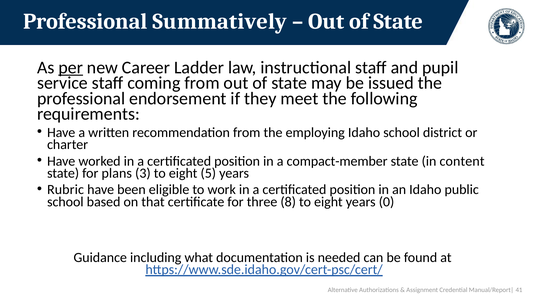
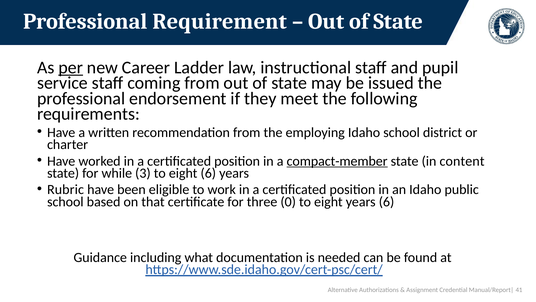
Summatively: Summatively -> Requirement
compact-member underline: none -> present
plans: plans -> while
eight 5: 5 -> 6
8: 8 -> 0
years 0: 0 -> 6
